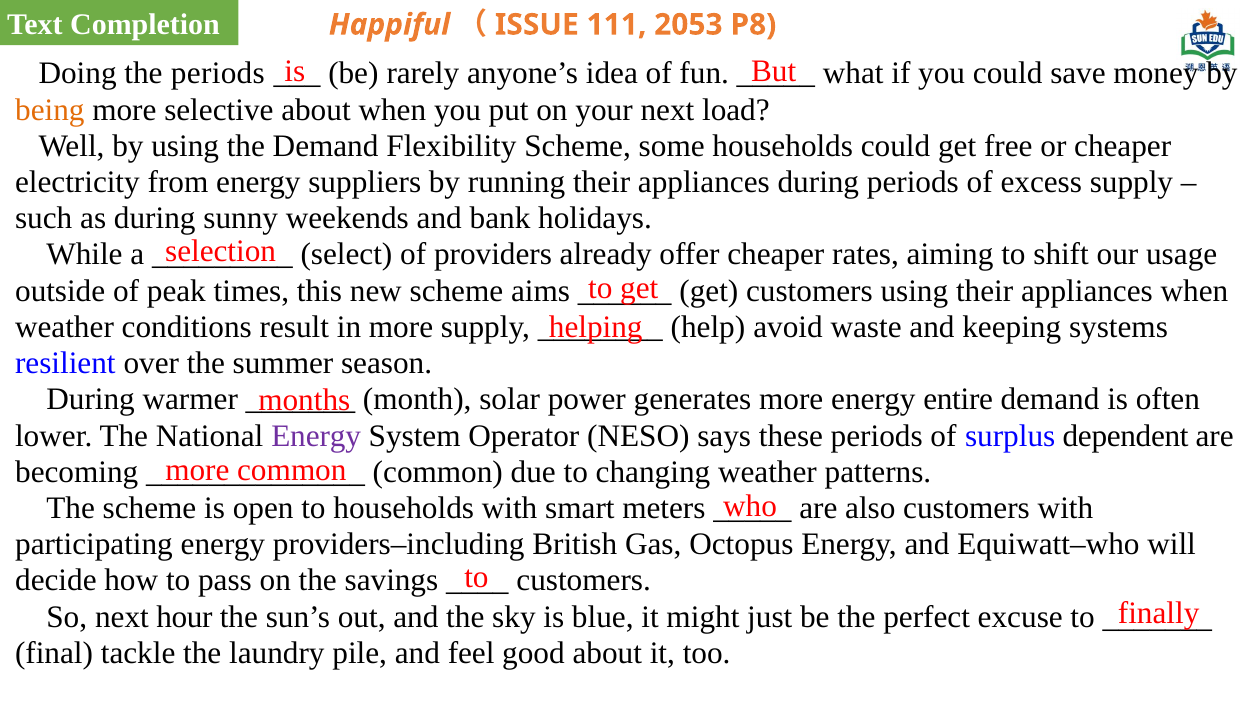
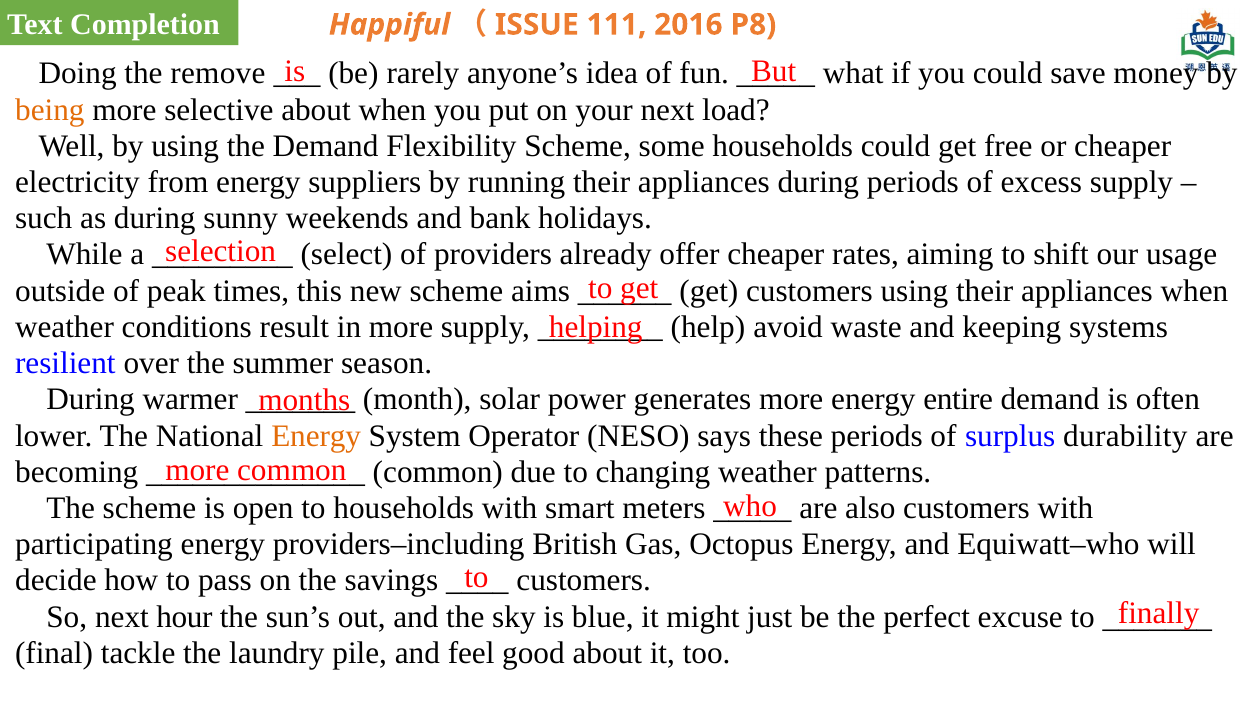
2053: 2053 -> 2016
the periods: periods -> remove
Energy at (316, 436) colour: purple -> orange
dependent: dependent -> durability
